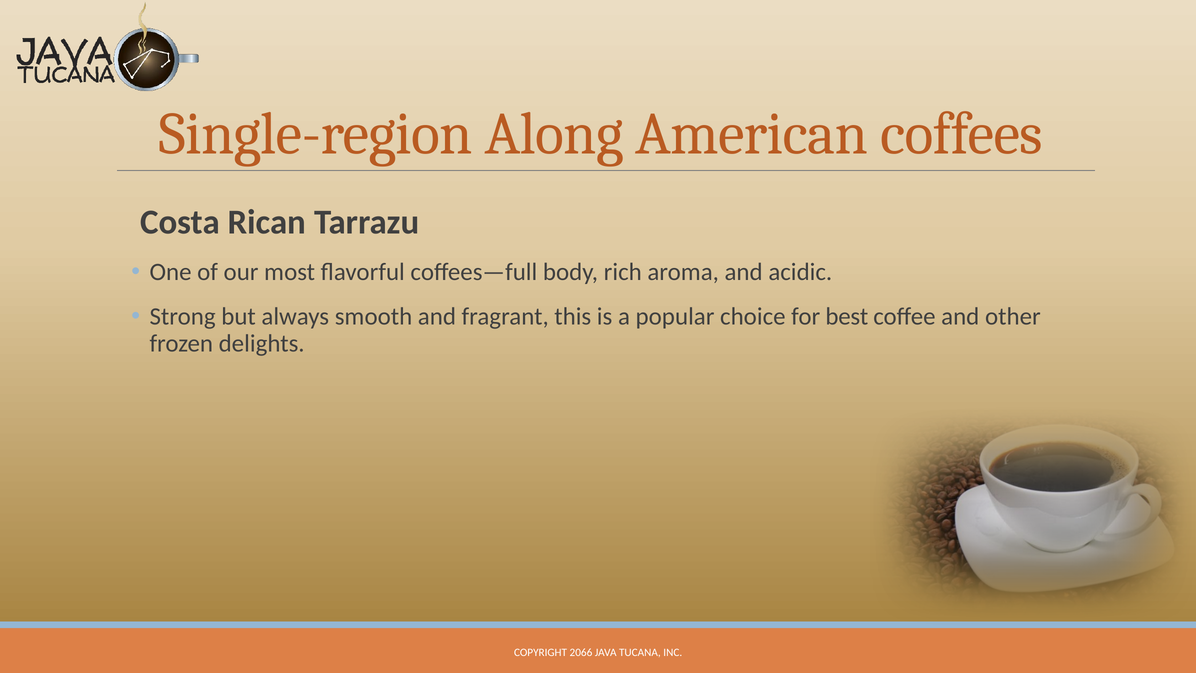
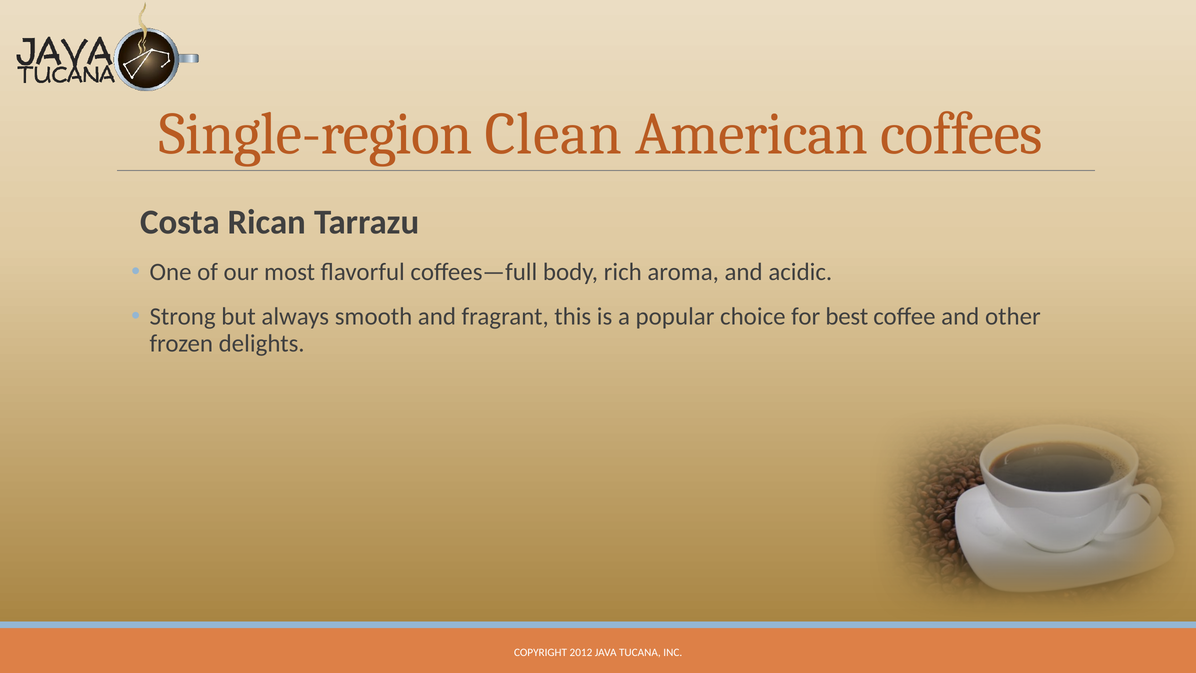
Along: Along -> Clean
2066: 2066 -> 2012
